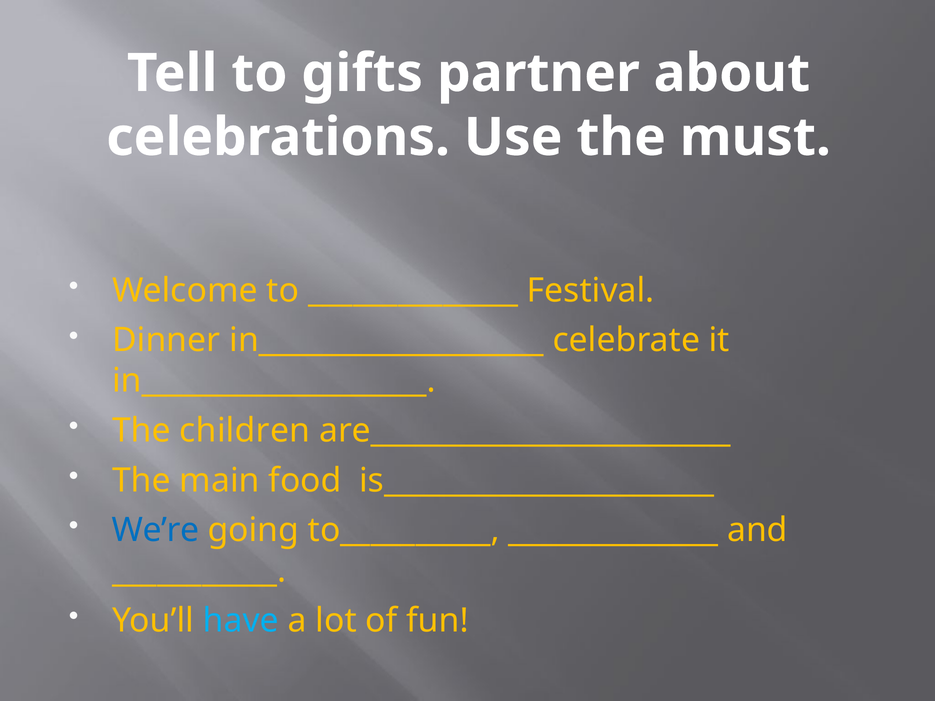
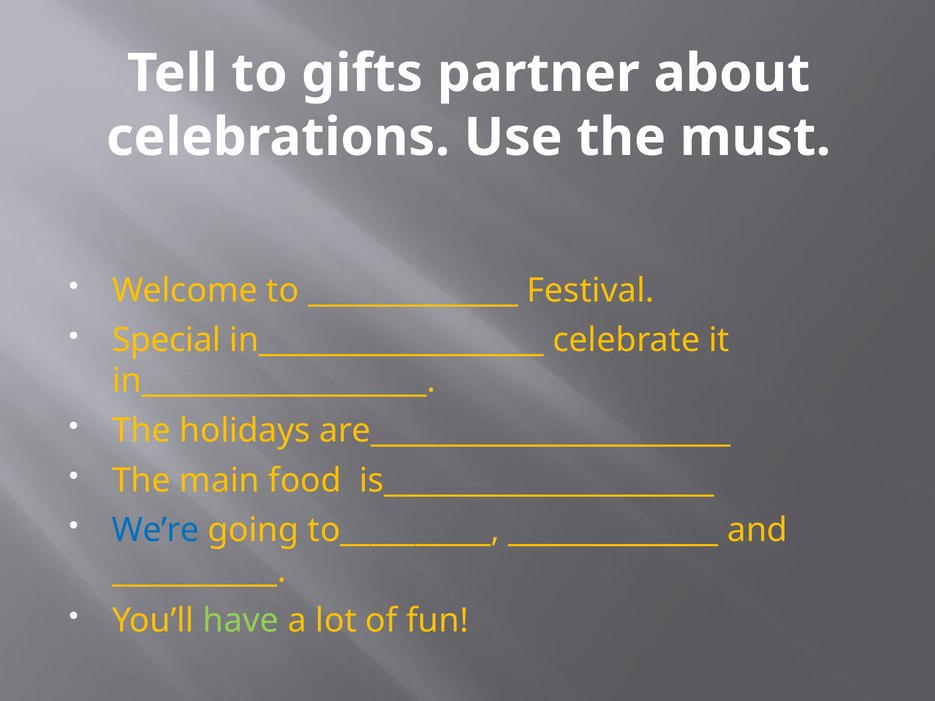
Dinner: Dinner -> Special
children: children -> holidays
have colour: light blue -> light green
